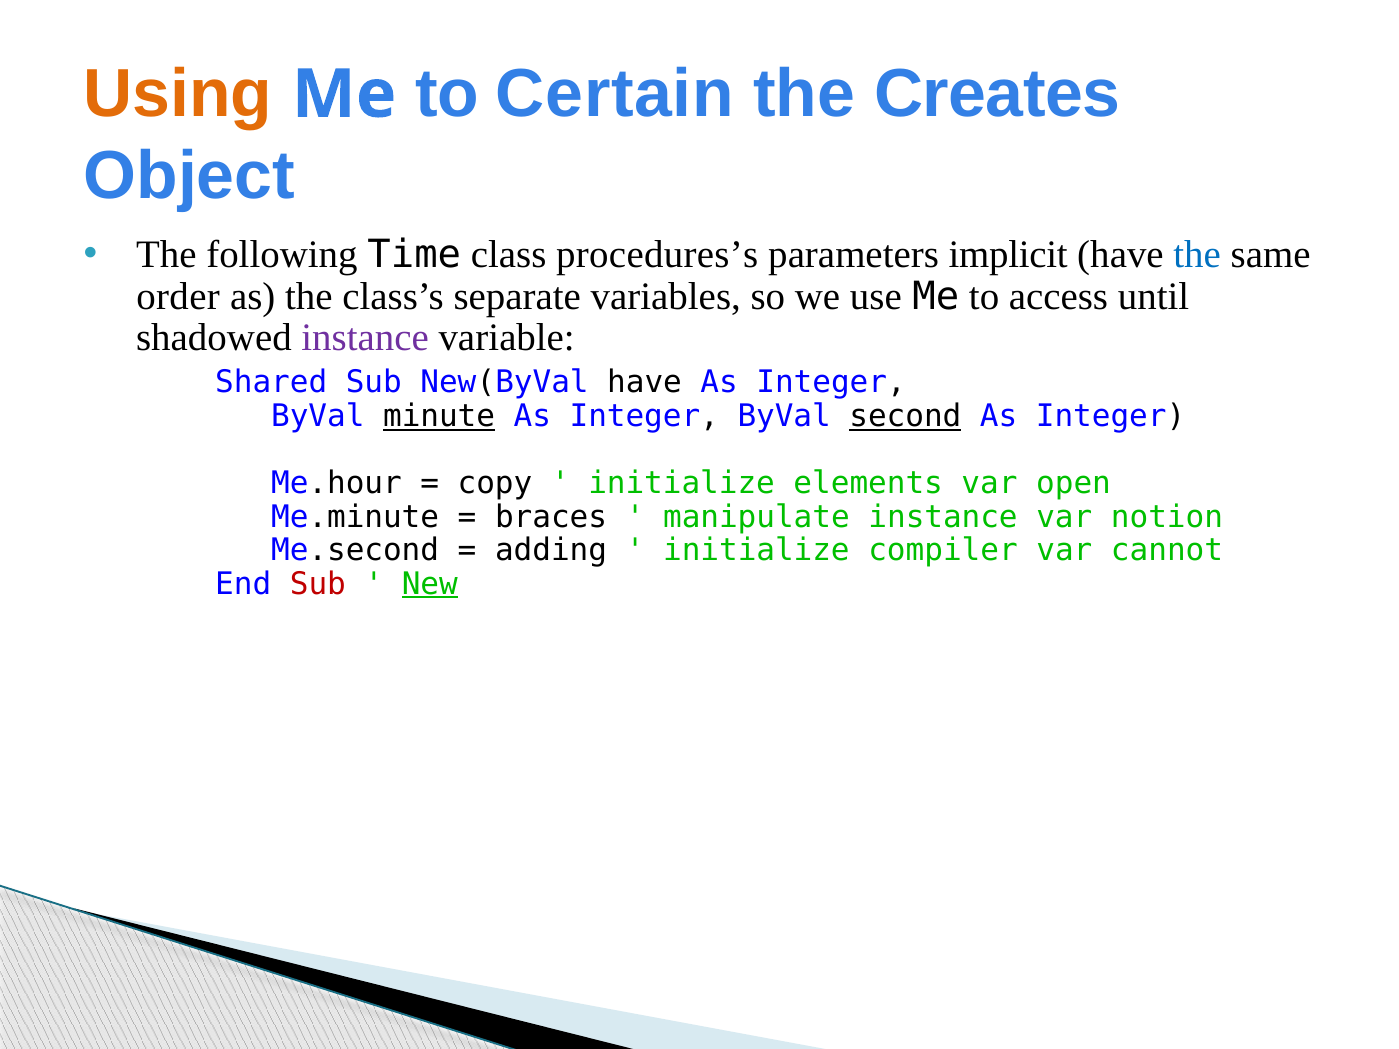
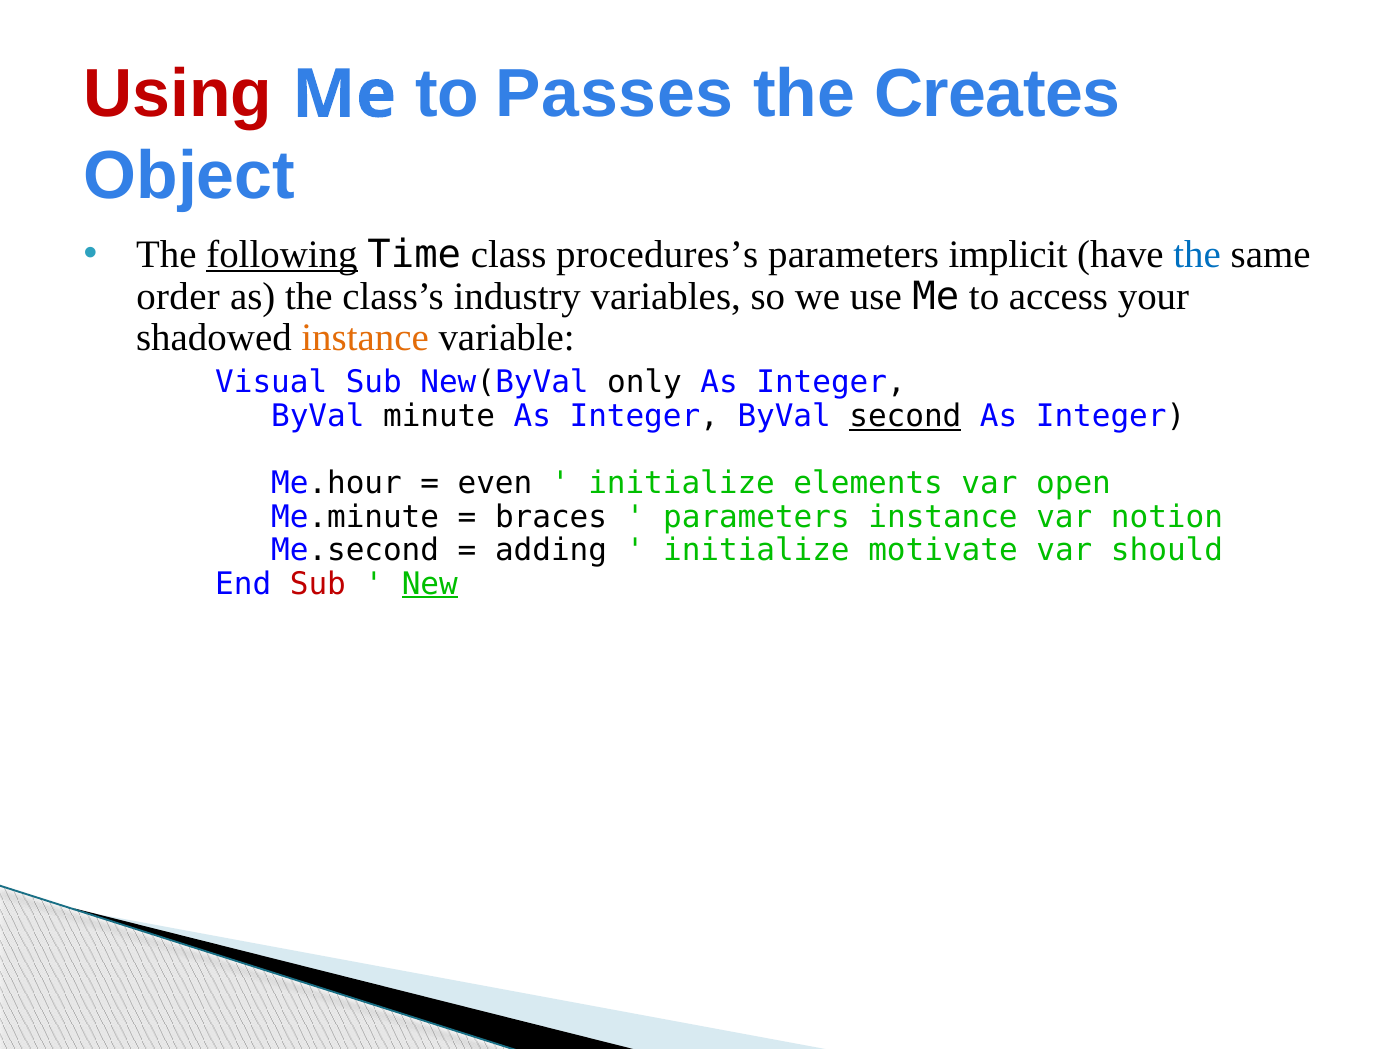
Using colour: orange -> red
Certain: Certain -> Passes
following underline: none -> present
separate: separate -> industry
until: until -> your
instance at (365, 338) colour: purple -> orange
Shared: Shared -> Visual
New(ByVal have: have -> only
minute underline: present -> none
copy: copy -> even
manipulate at (756, 517): manipulate -> parameters
compiler: compiler -> motivate
cannot: cannot -> should
